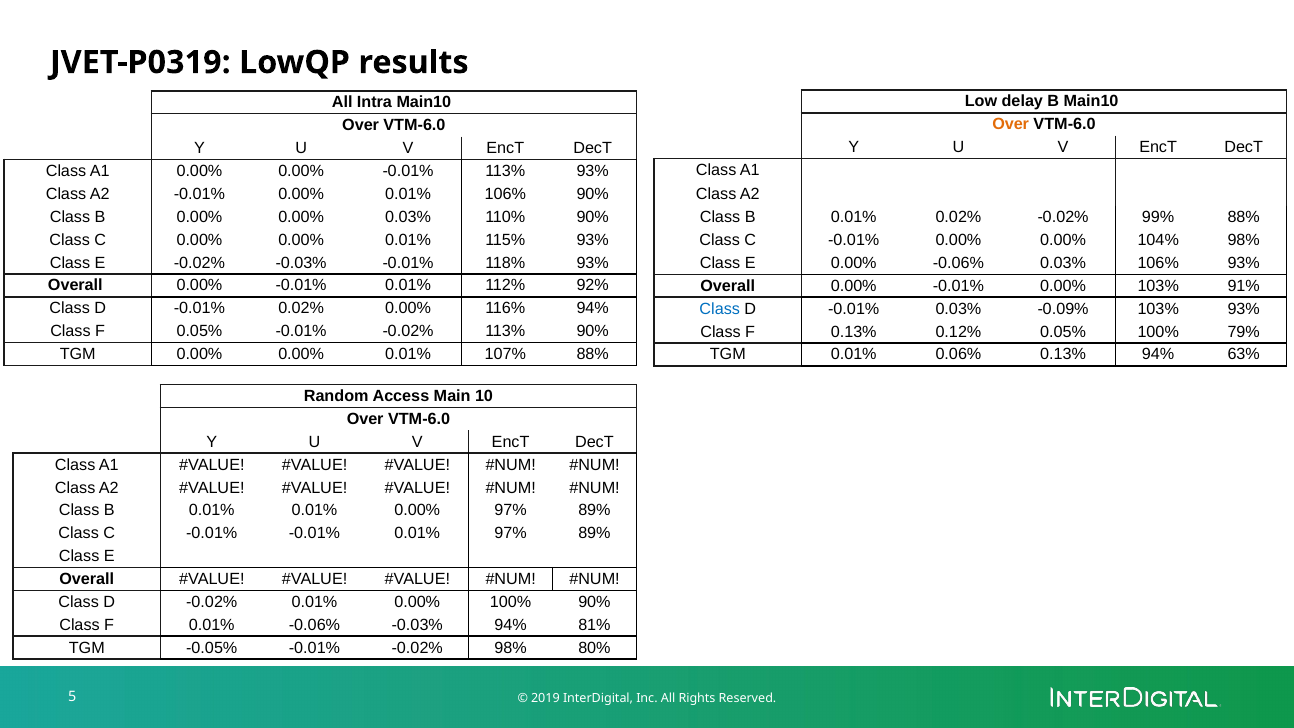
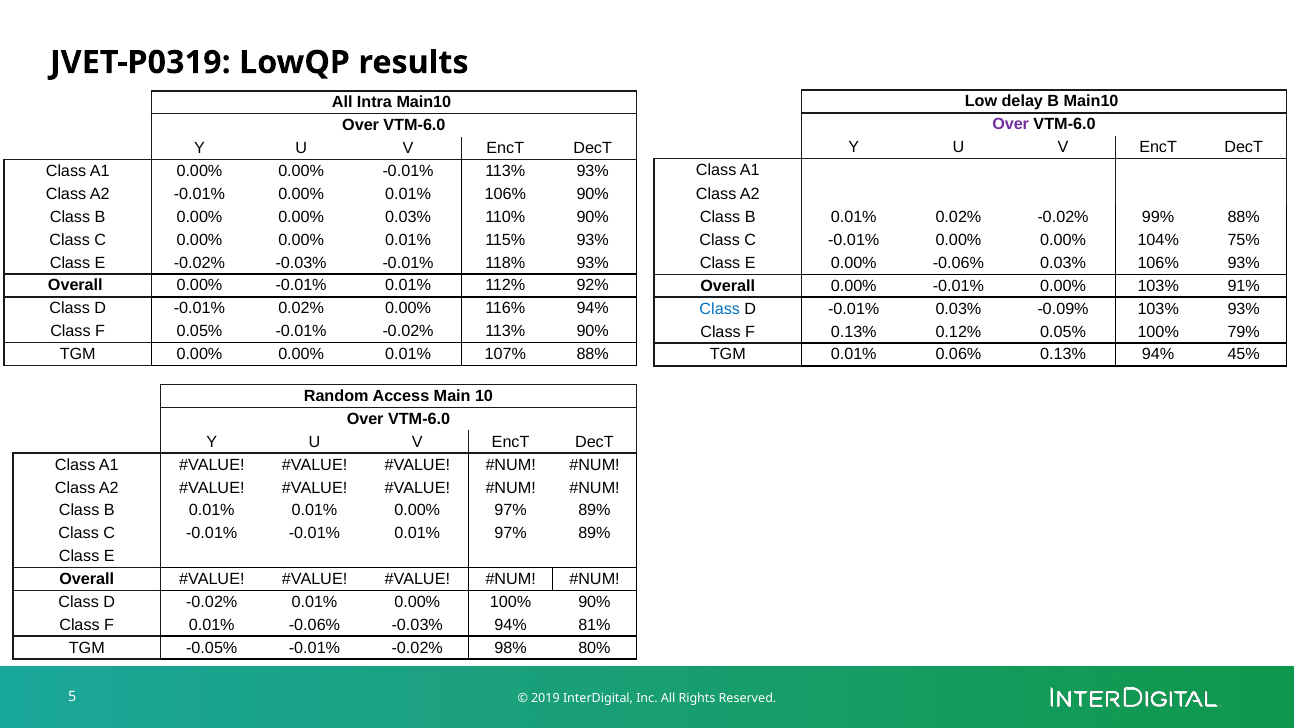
Over at (1011, 124) colour: orange -> purple
104% 98%: 98% -> 75%
63%: 63% -> 45%
